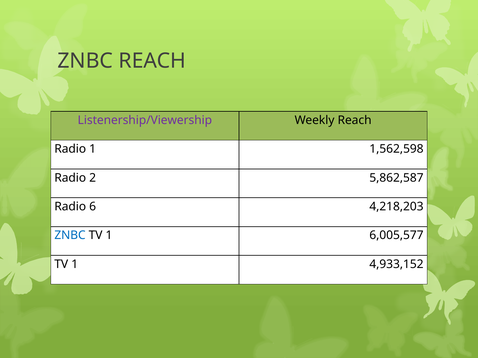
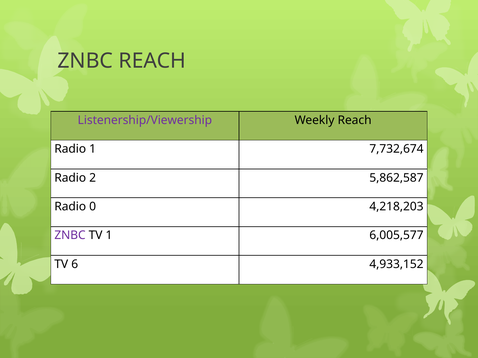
1,562,598: 1,562,598 -> 7,732,674
6: 6 -> 0
ZNBC at (70, 236) colour: blue -> purple
1 at (75, 265): 1 -> 6
